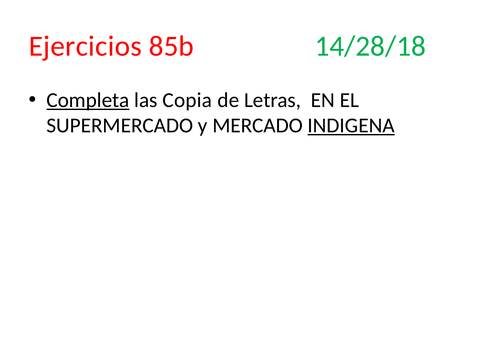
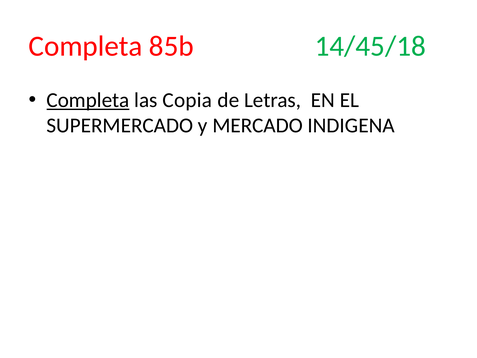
Ejercicios at (85, 46): Ejercicios -> Completa
14/28/18: 14/28/18 -> 14/45/18
INDIGENA underline: present -> none
